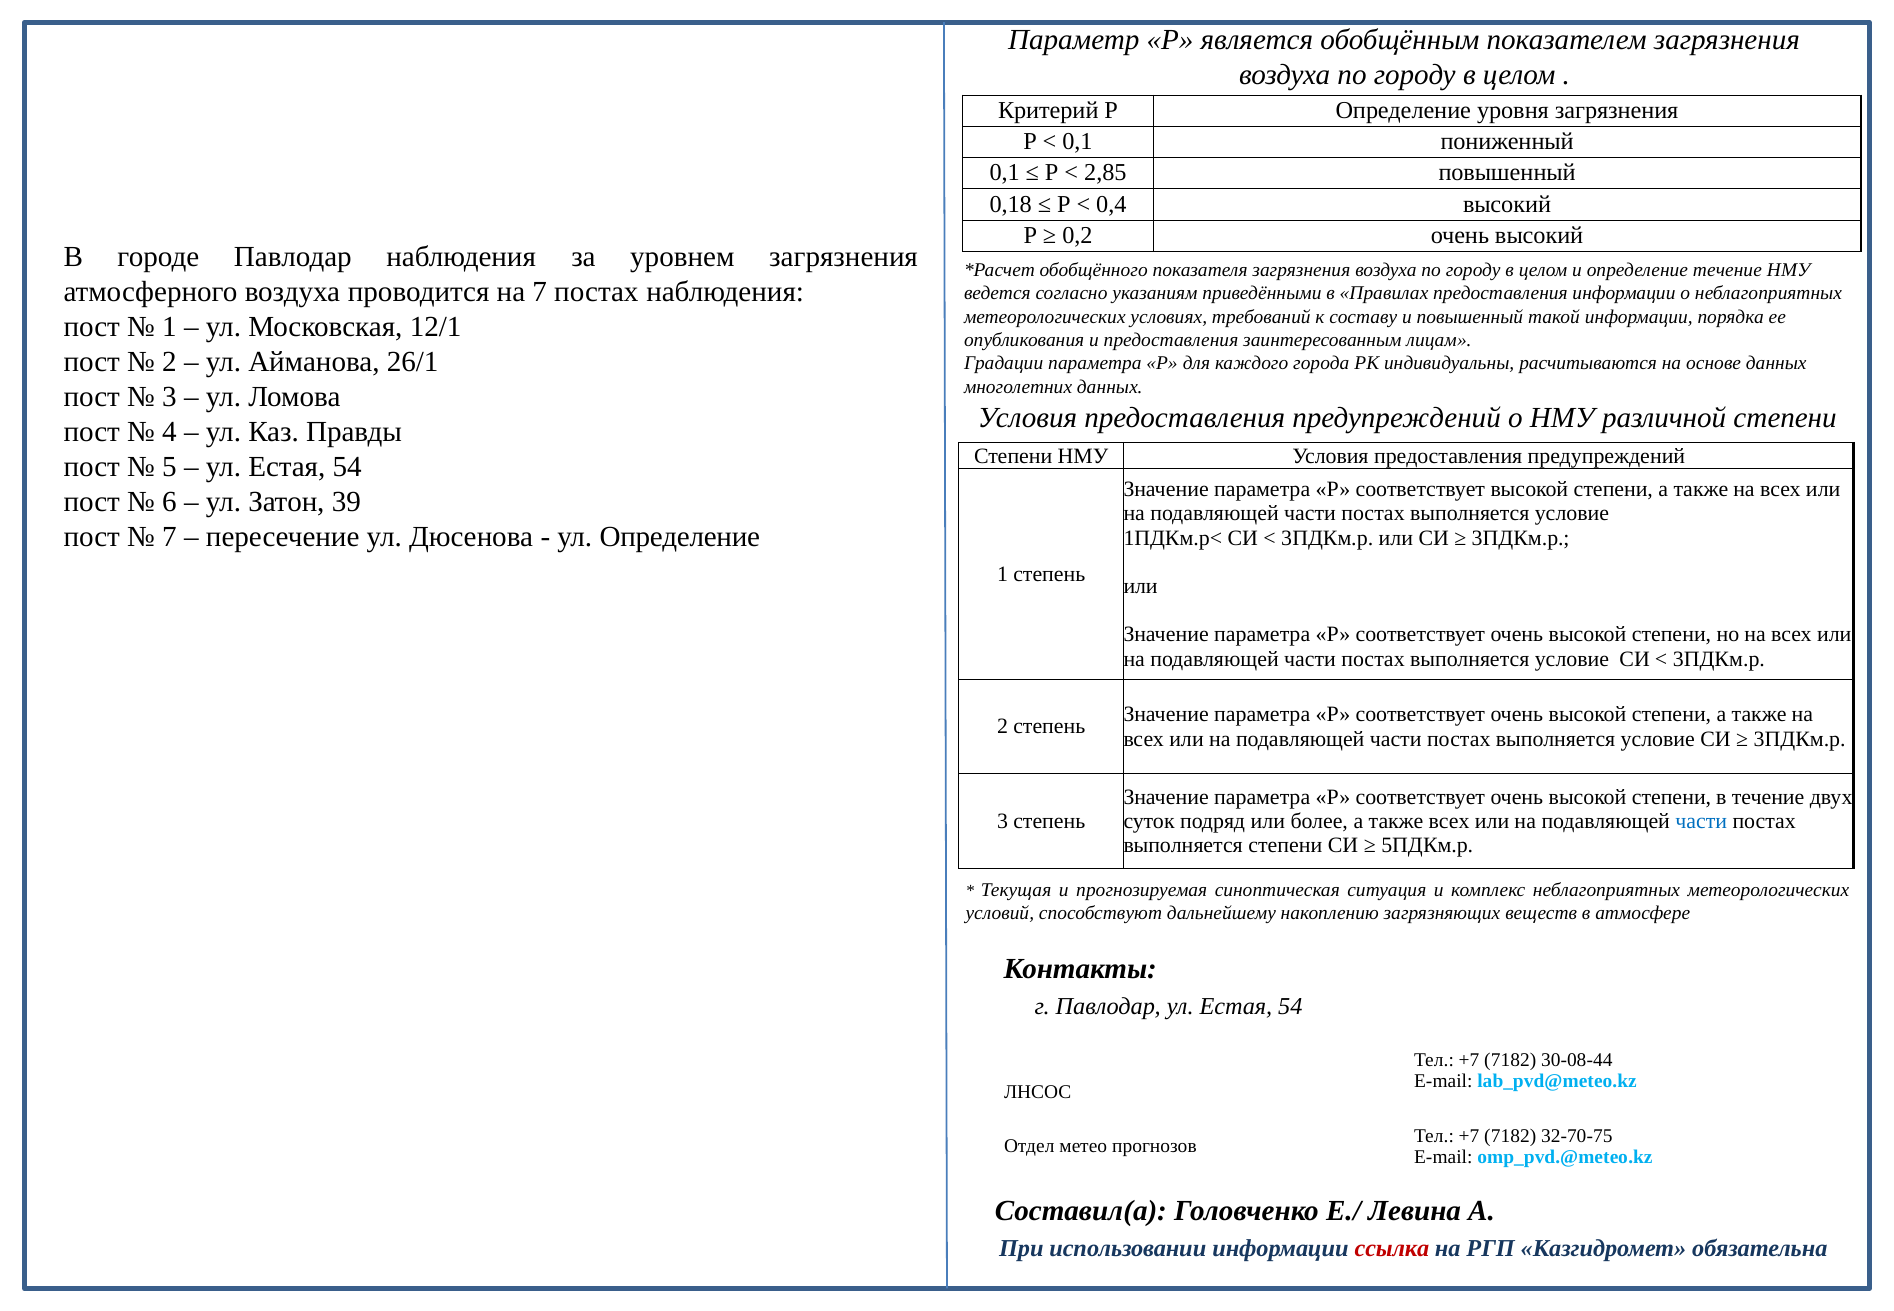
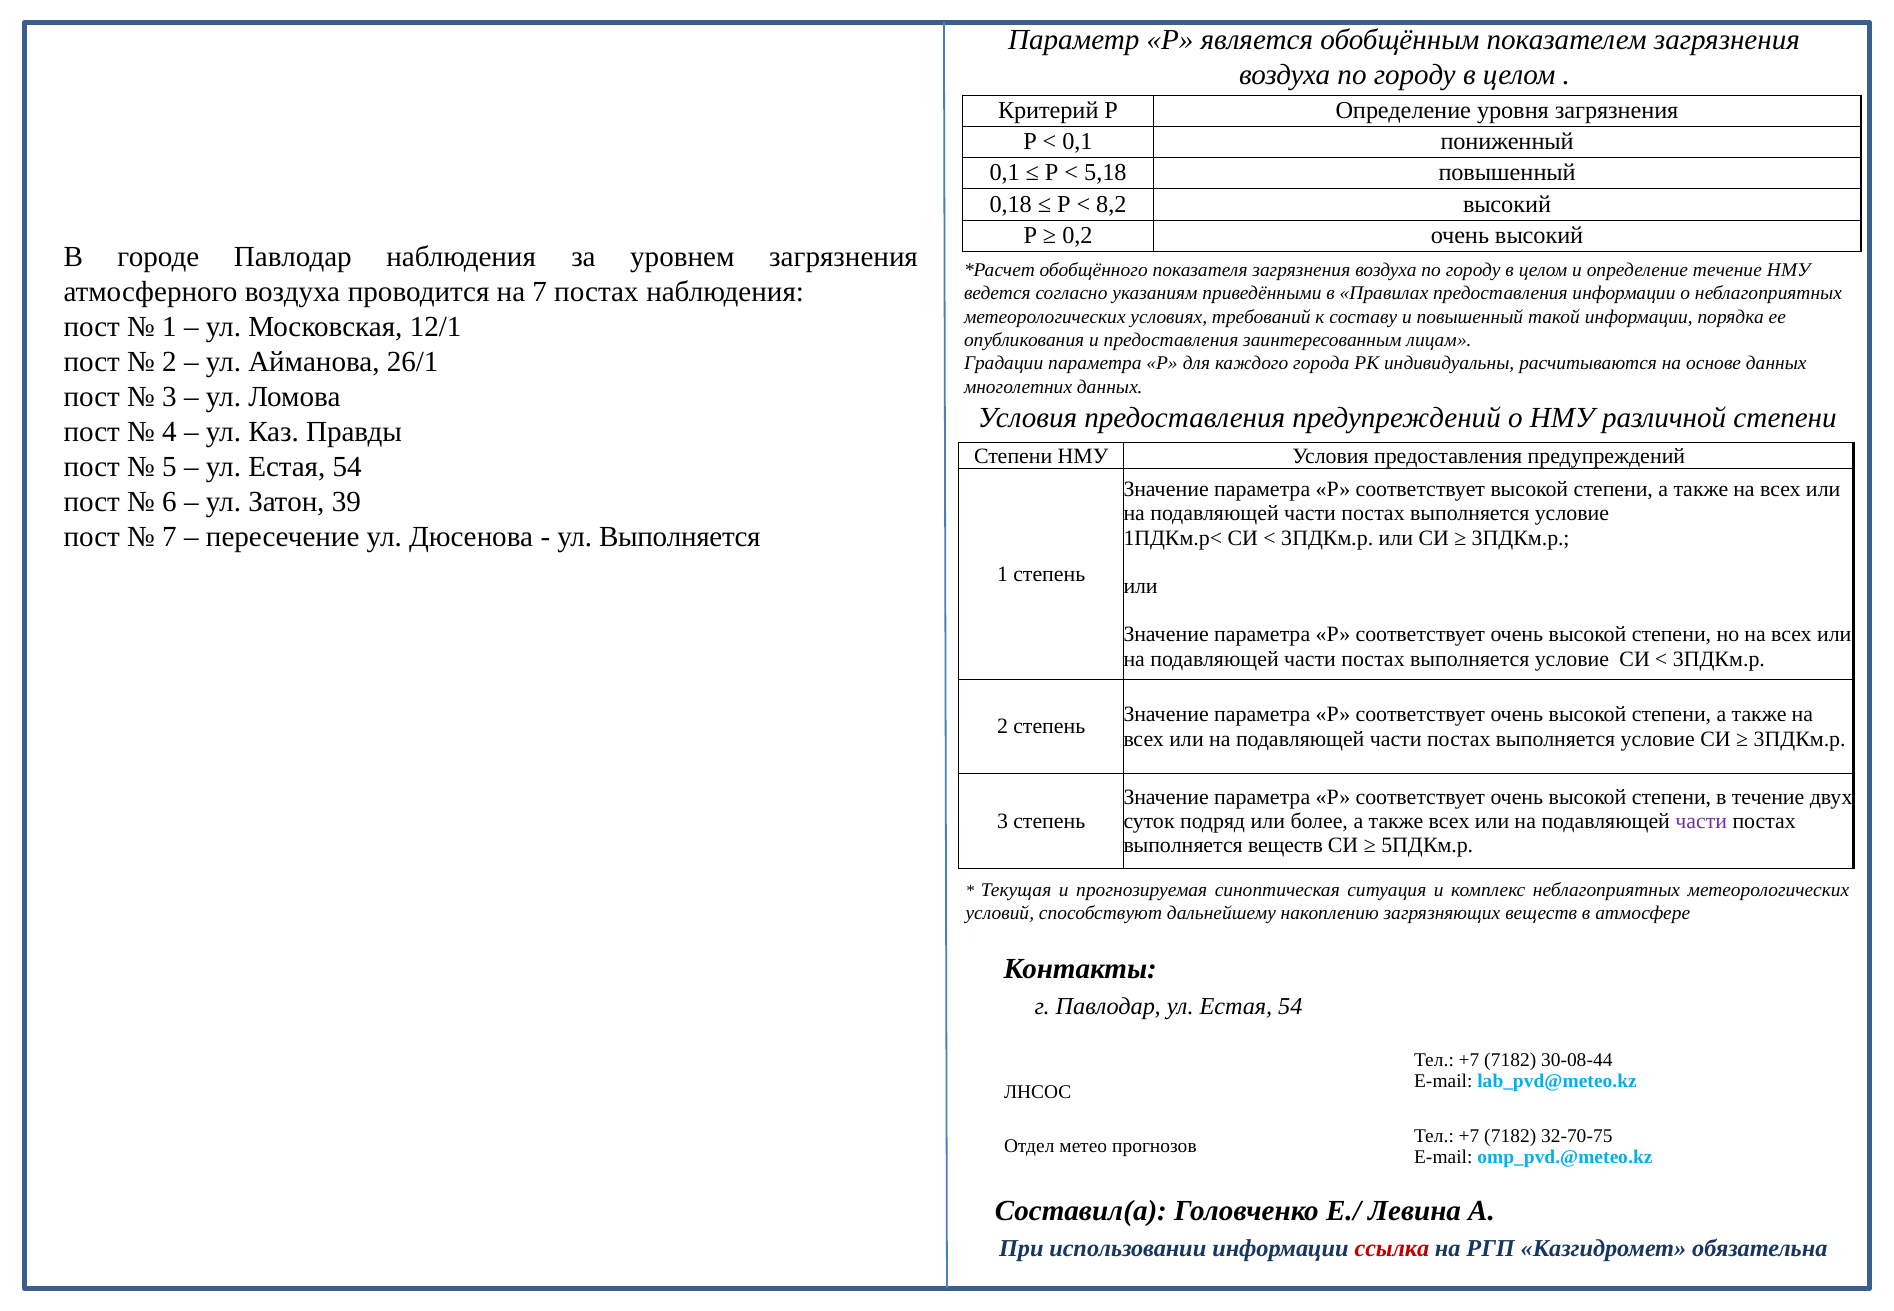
2,85: 2,85 -> 5,18
0,4: 0,4 -> 8,2
ул Определение: Определение -> Выполняется
части at (1701, 822) colour: blue -> purple
выполняется степени: степени -> веществ
